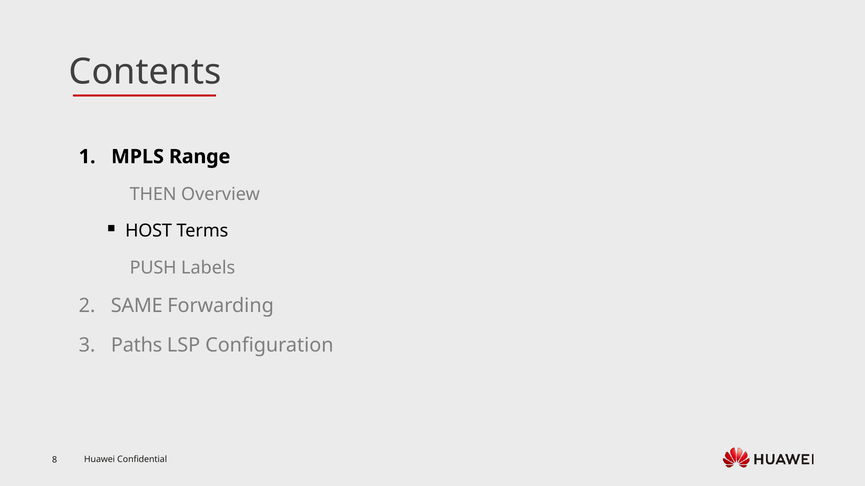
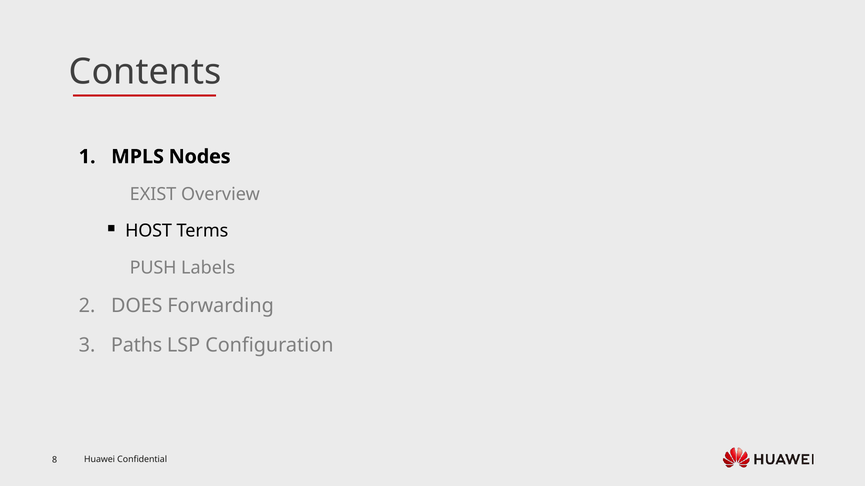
Range: Range -> Nodes
THEN: THEN -> EXIST
SAME: SAME -> DOES
